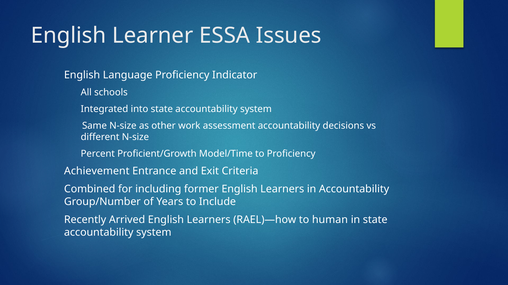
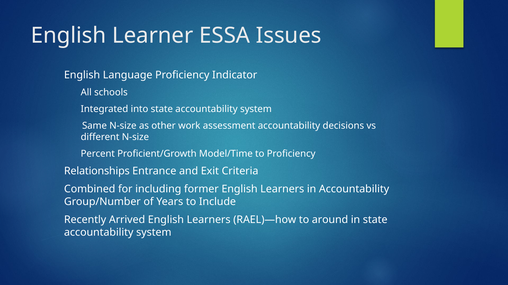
Achievement: Achievement -> Relationships
human: human -> around
